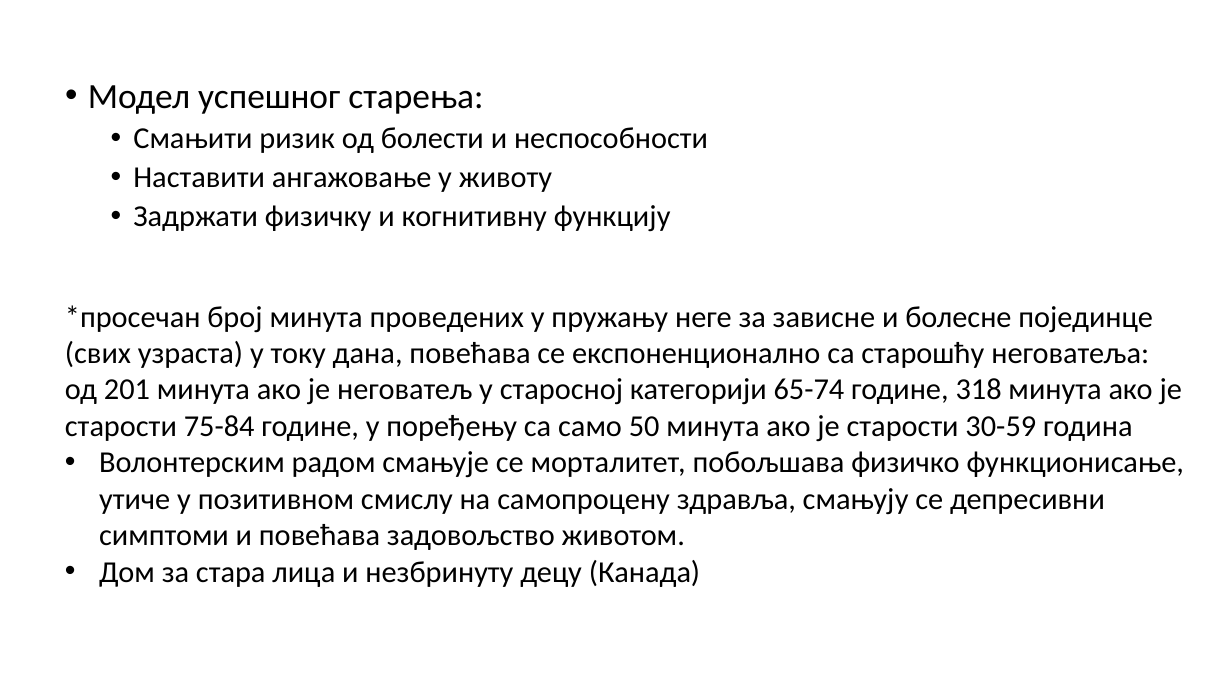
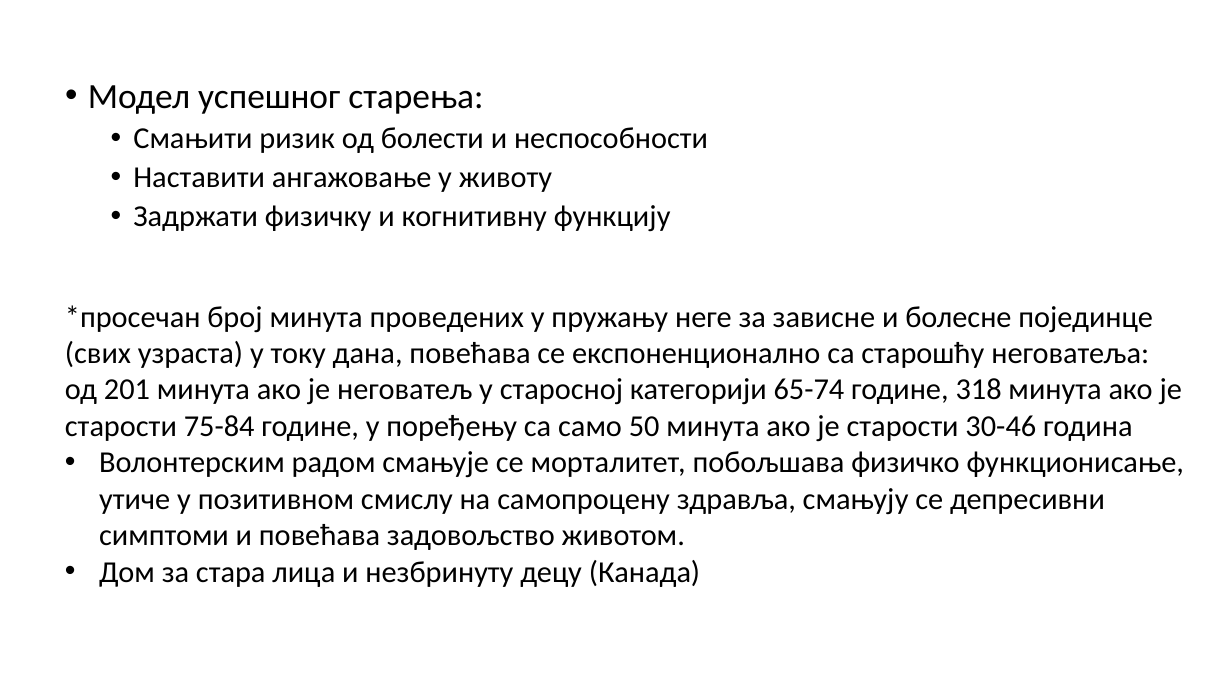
30-59: 30-59 -> 30-46
